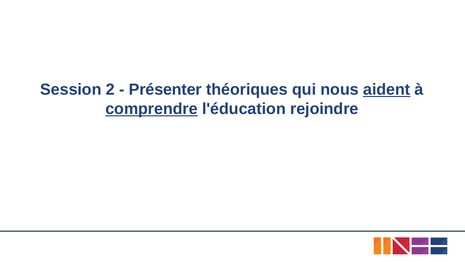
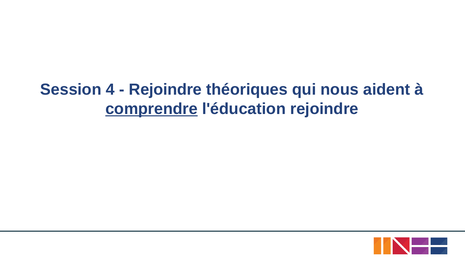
2: 2 -> 4
Présenter at (165, 90): Présenter -> Rejoindre
aident underline: present -> none
